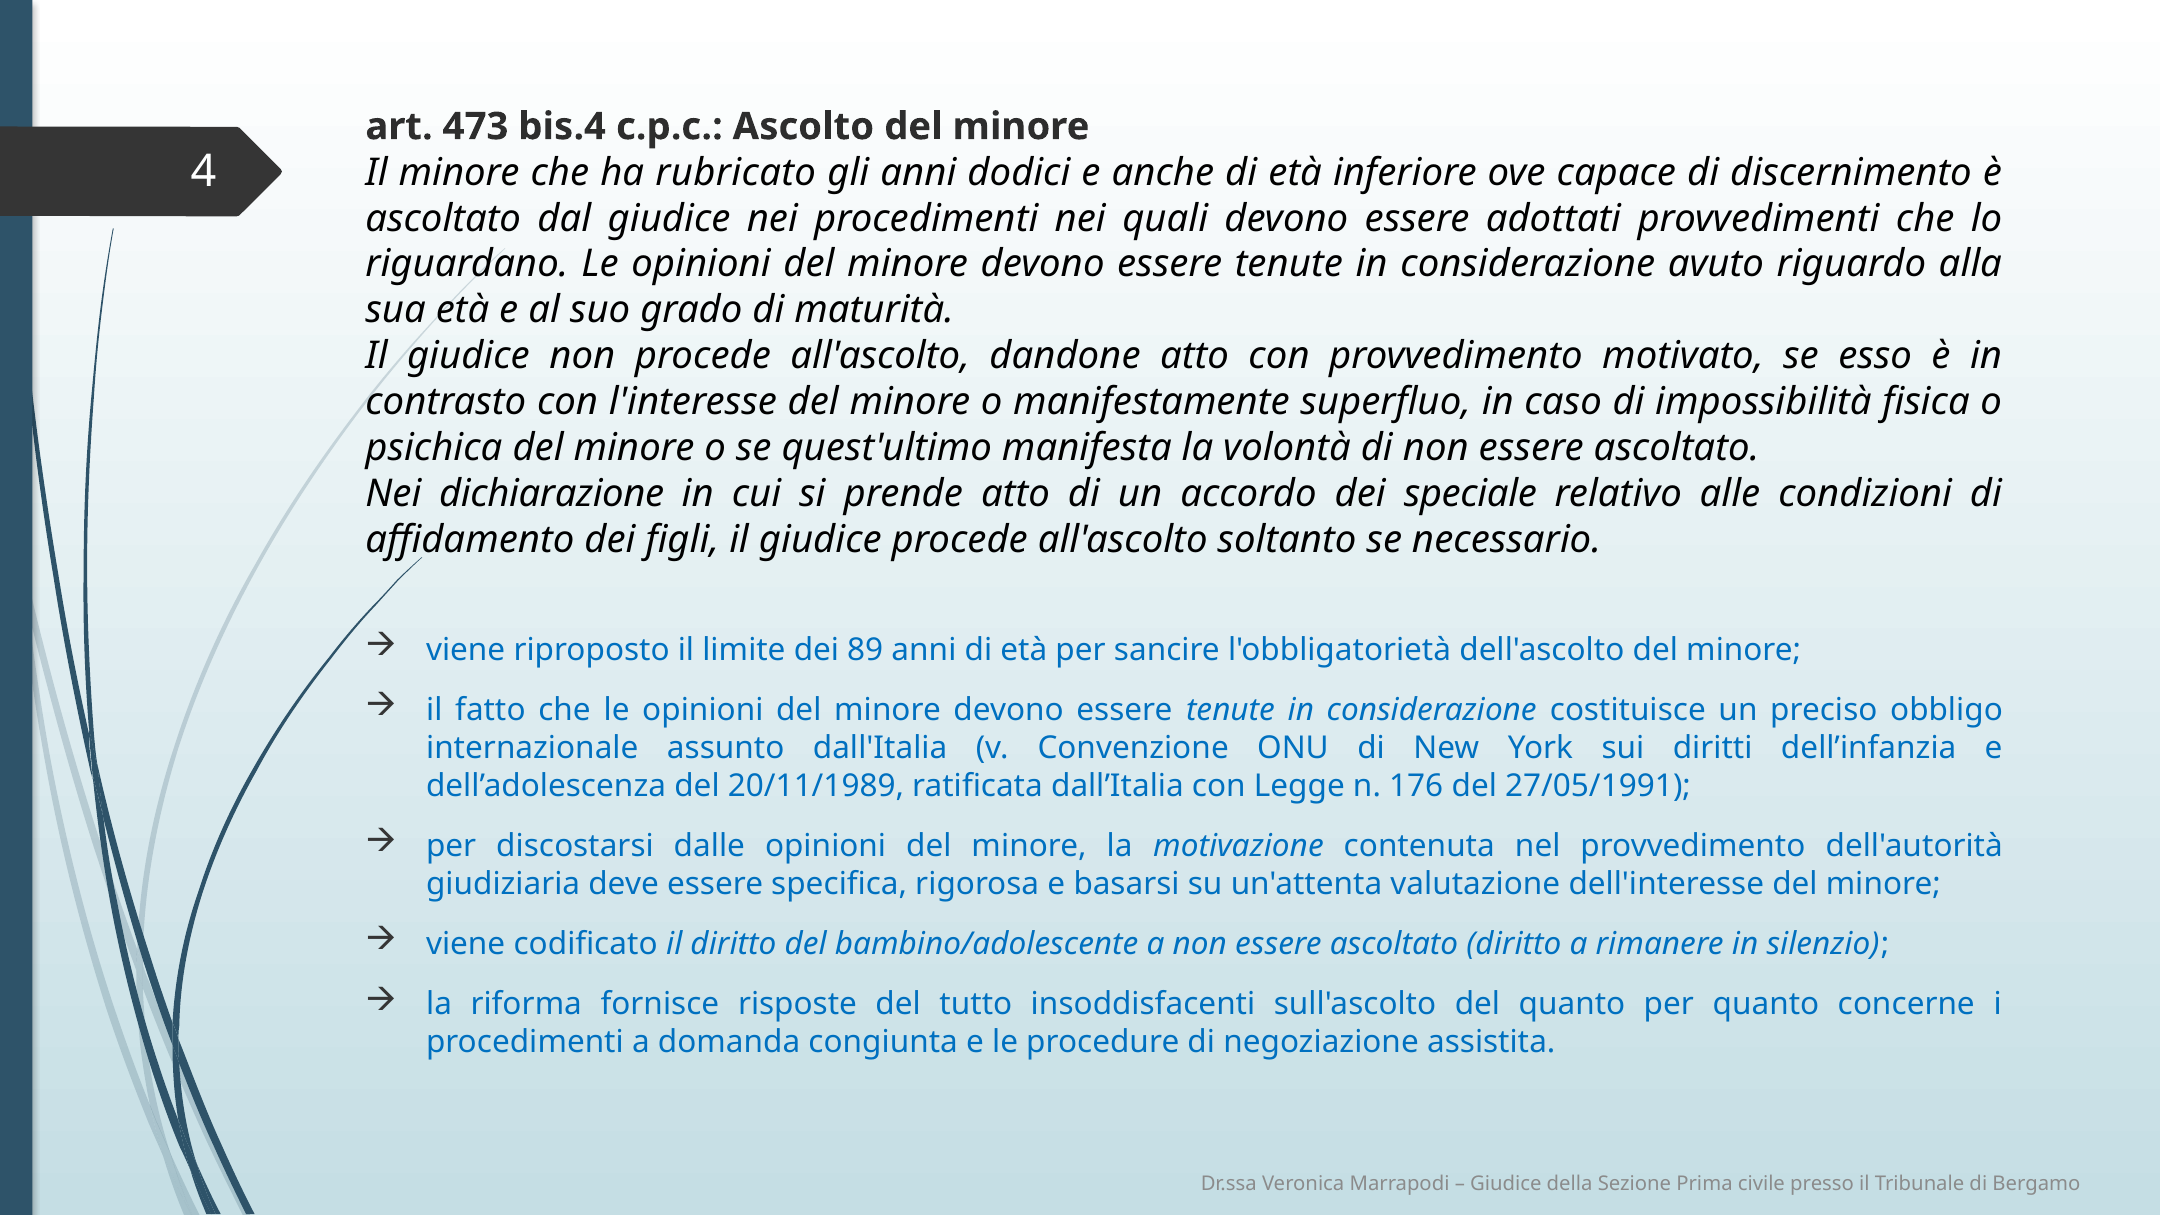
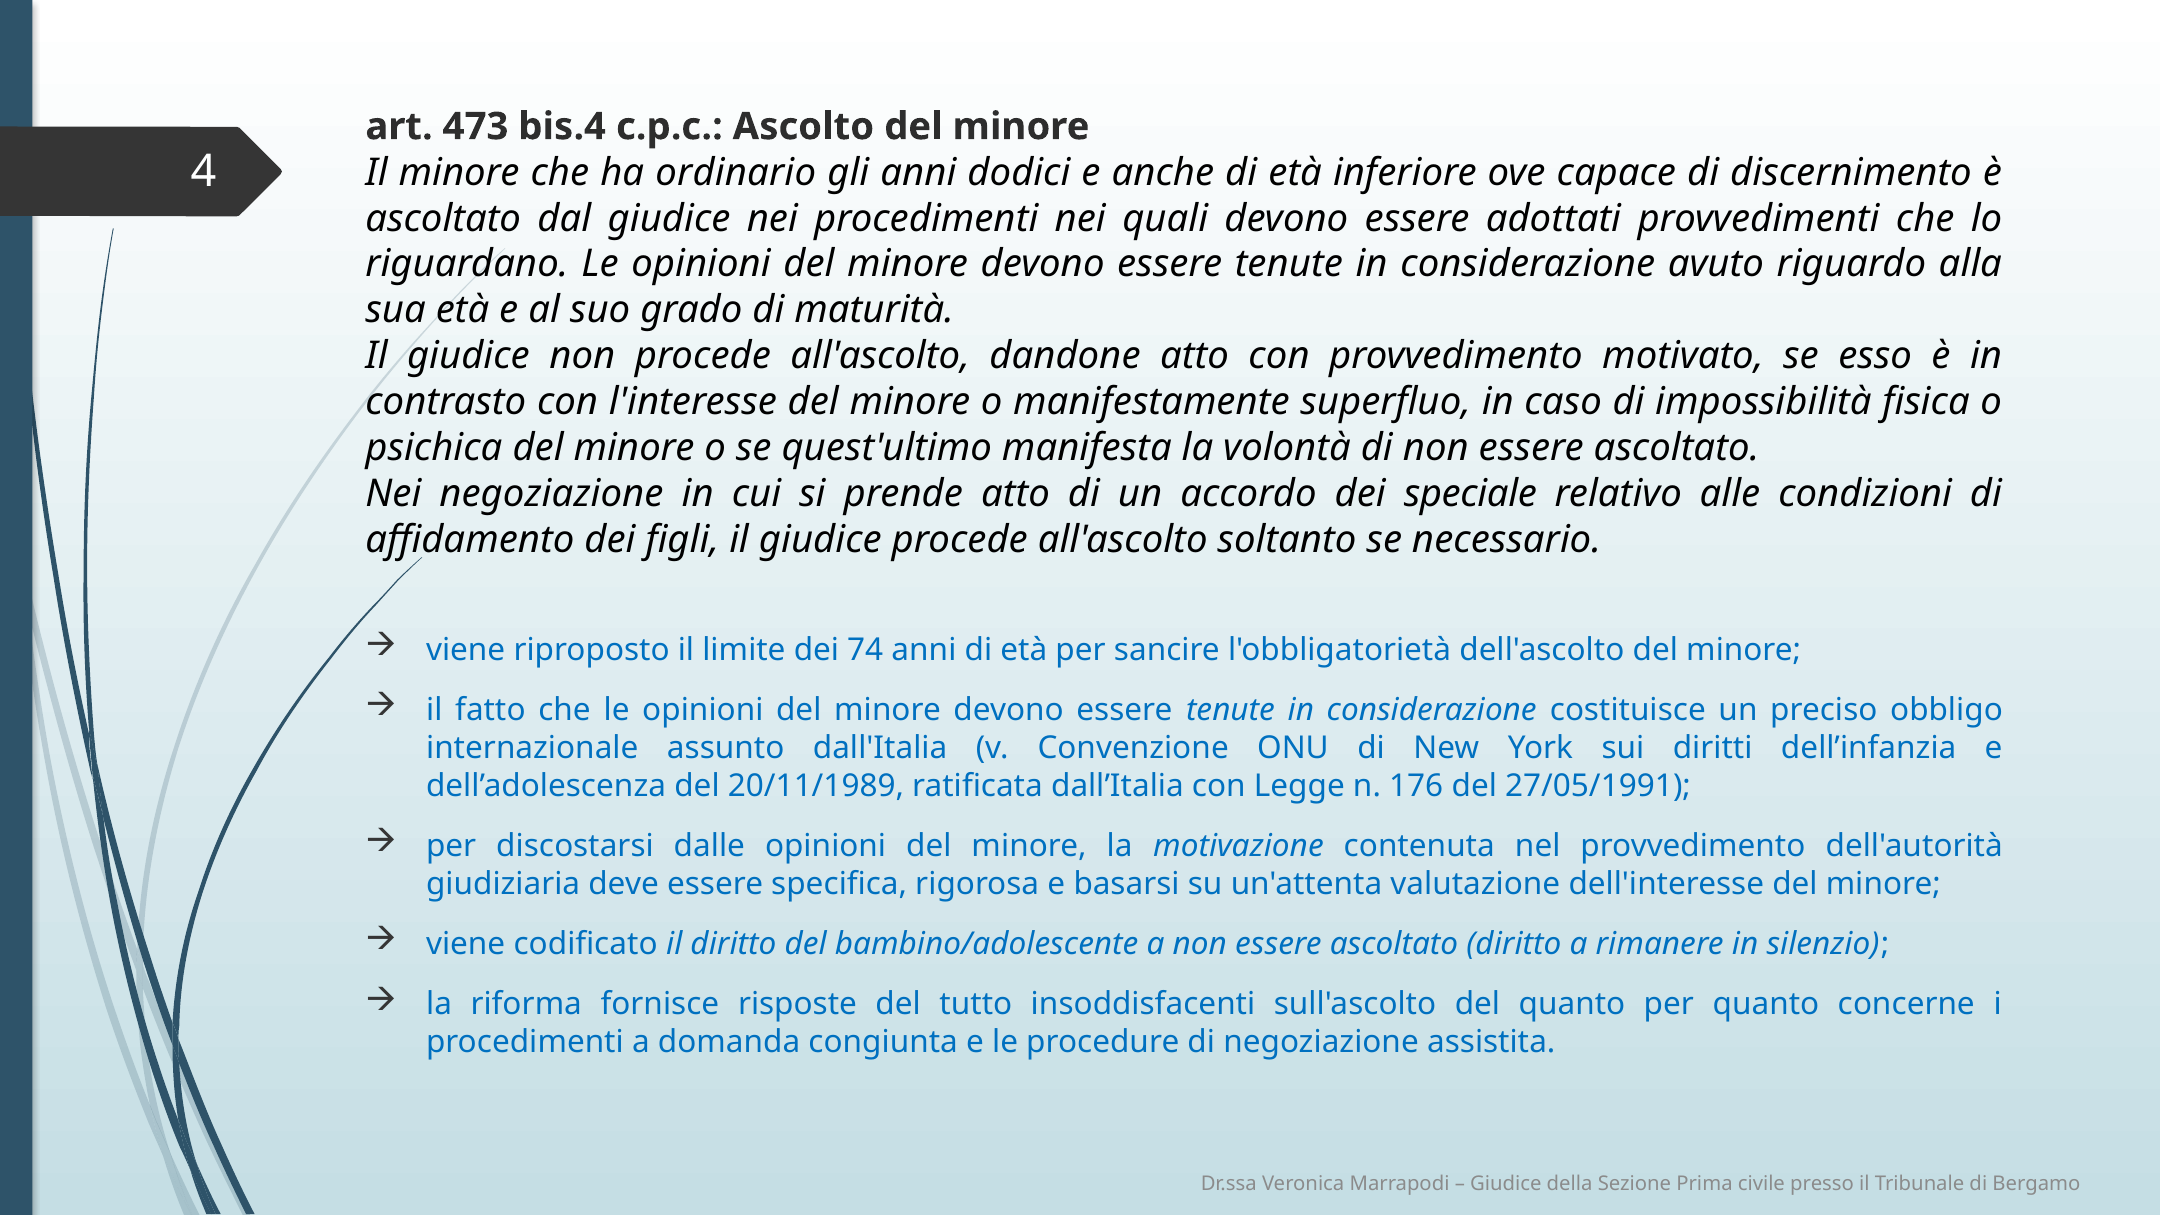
rubricato: rubricato -> ordinario
Nei dichiarazione: dichiarazione -> negoziazione
89: 89 -> 74
